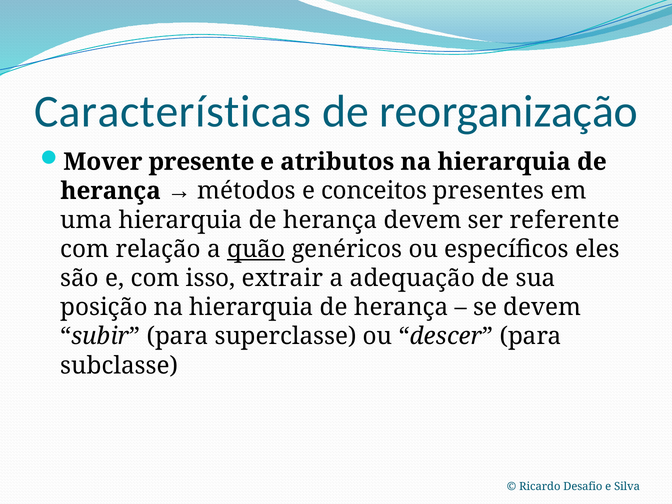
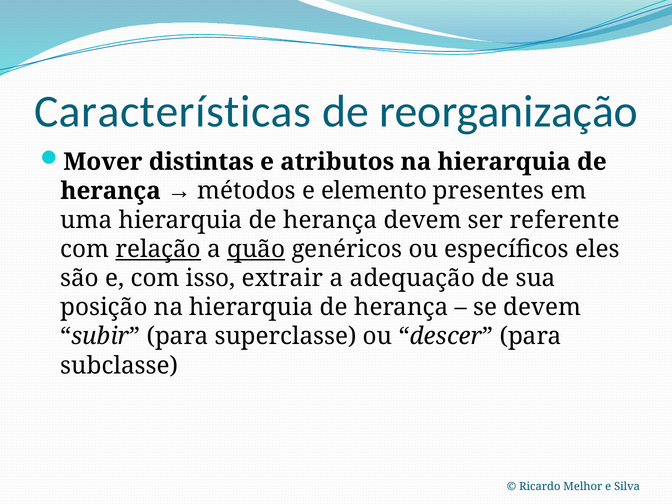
presente: presente -> distintas
conceitos: conceitos -> elemento
relação underline: none -> present
Desafio: Desafio -> Melhor
